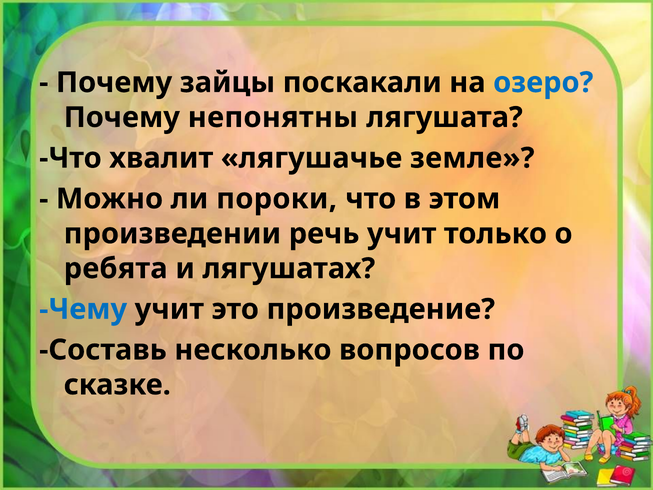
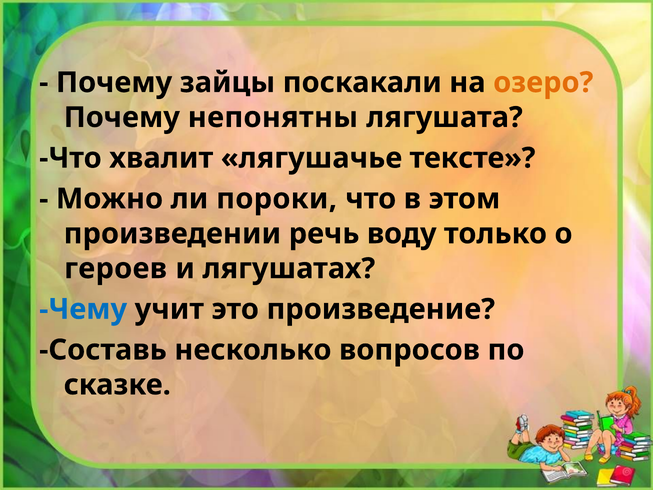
озеро colour: blue -> orange
земле: земле -> тексте
речь учит: учит -> воду
ребята: ребята -> героев
